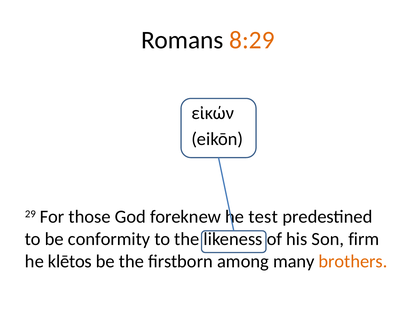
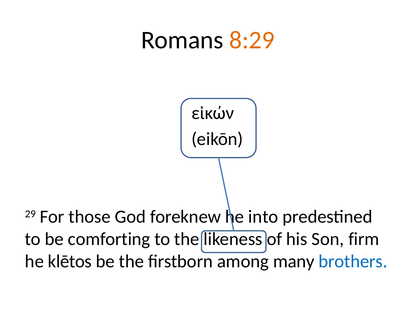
test: test -> into
conformity: conformity -> comforting
brothers colour: orange -> blue
